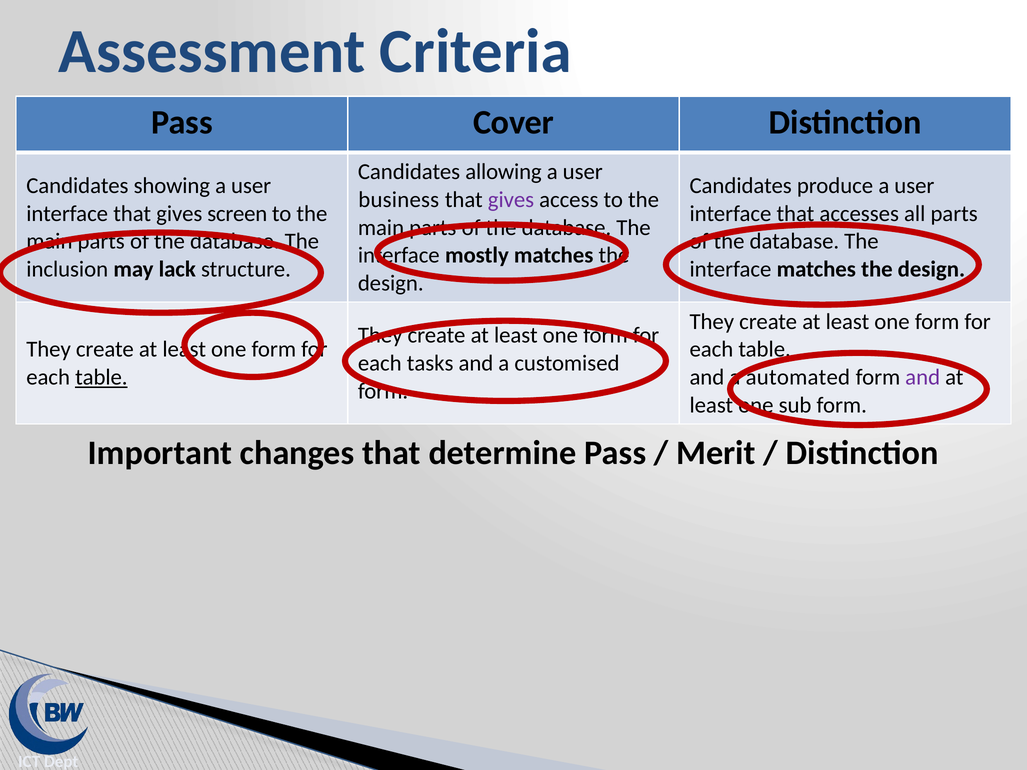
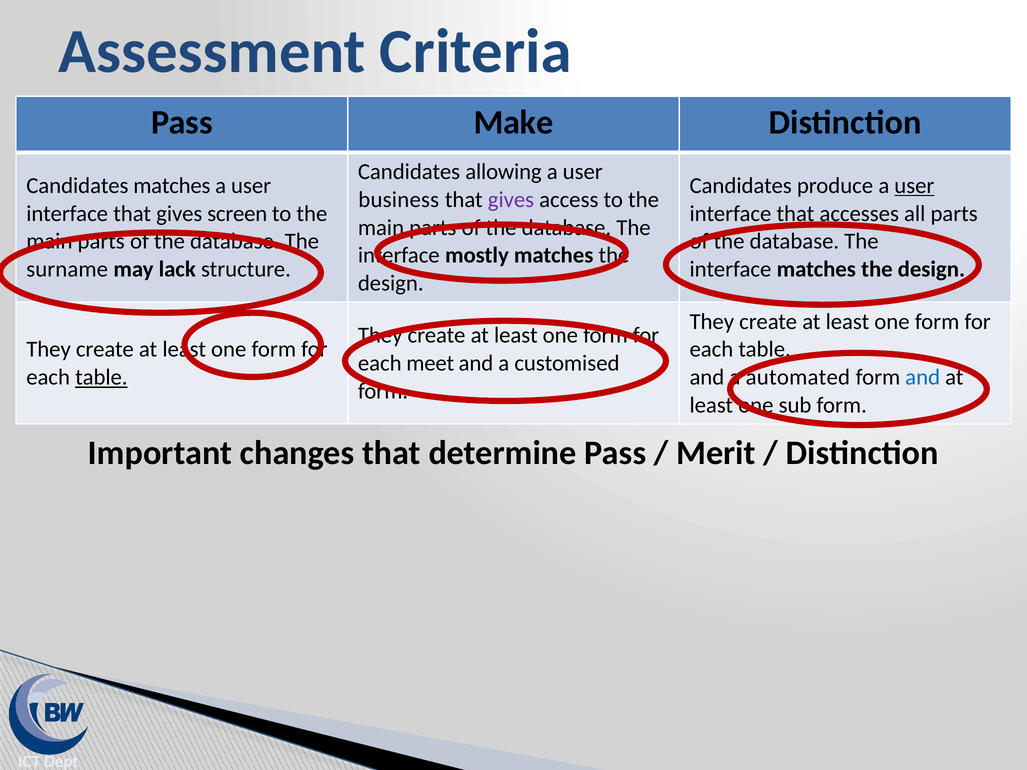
Cover: Cover -> Make
Candidates showing: showing -> matches
user at (914, 186) underline: none -> present
inclusion: inclusion -> surname
tasks: tasks -> meet
and at (923, 377) colour: purple -> blue
